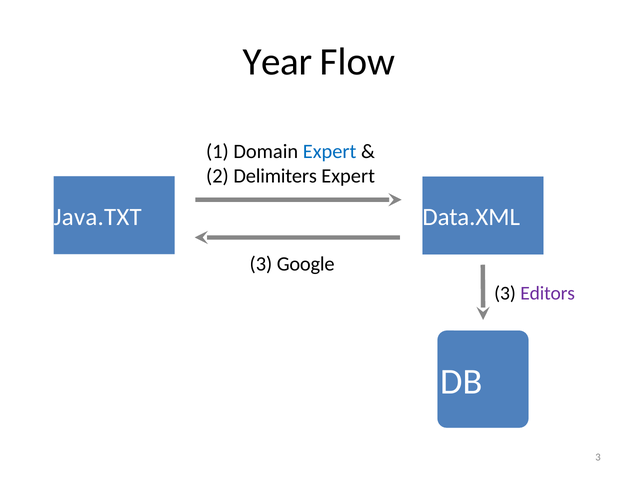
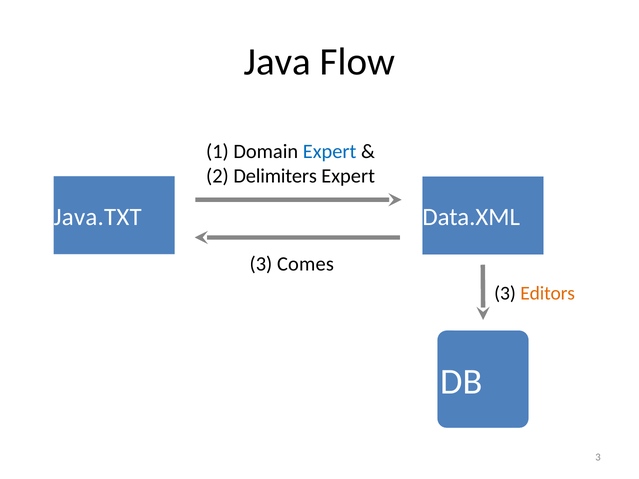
Year: Year -> Java
Google: Google -> Comes
Editors colour: purple -> orange
